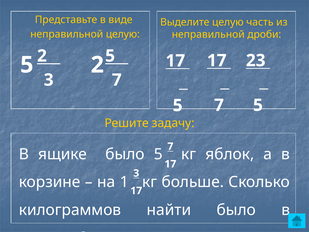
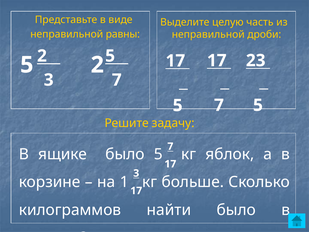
неправильной целую: целую -> равны
